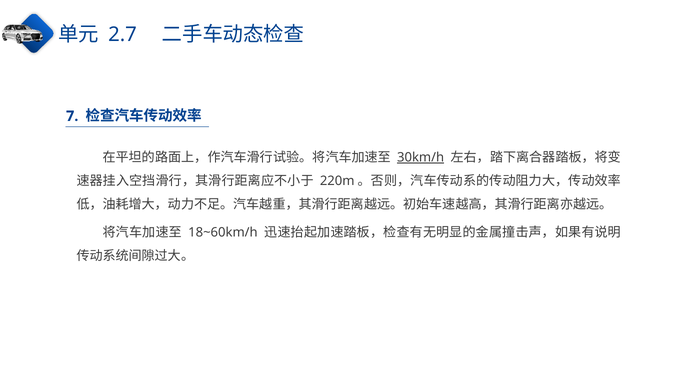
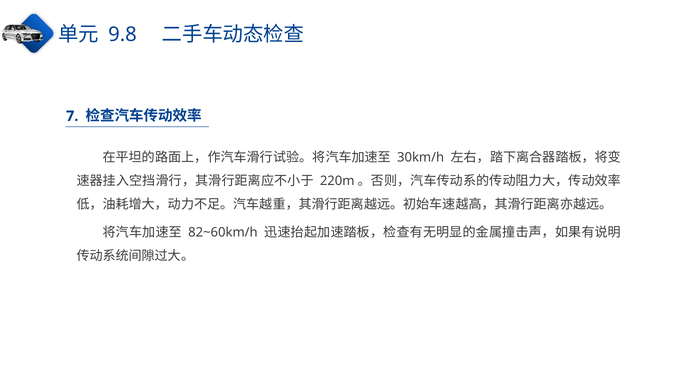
2.7: 2.7 -> 9.8
30km/h underline: present -> none
18~60km/h: 18~60km/h -> 82~60km/h
